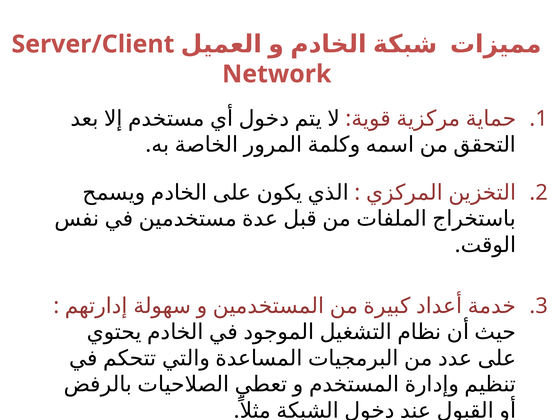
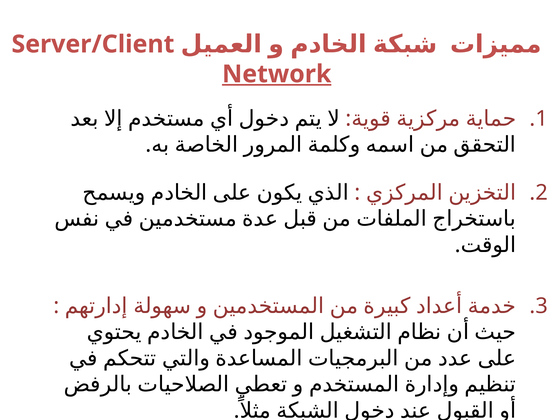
Network underline: none -> present
